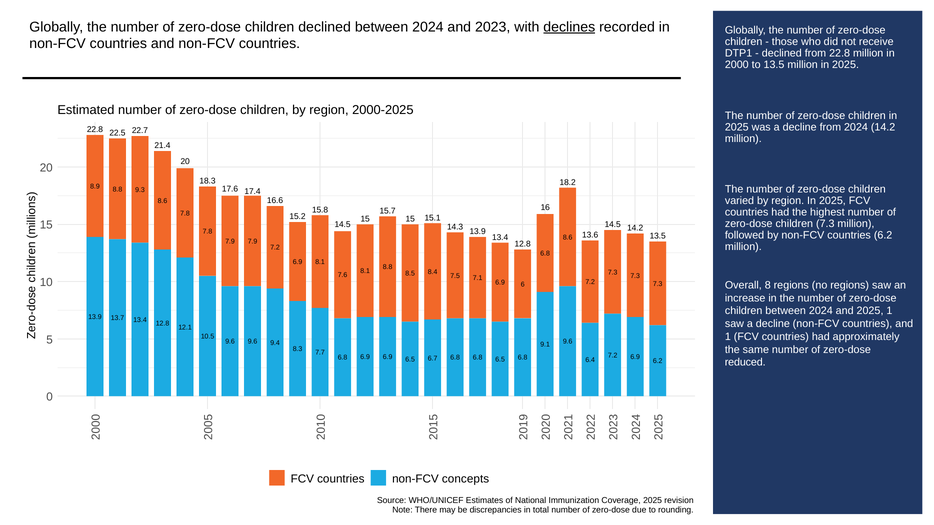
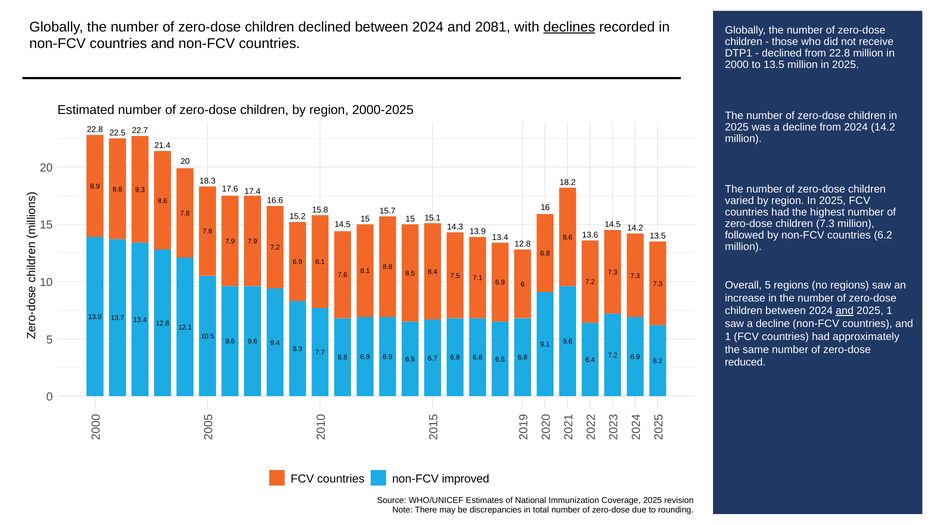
2023: 2023 -> 2081
Overall 8: 8 -> 5
and at (845, 311) underline: none -> present
concepts: concepts -> improved
